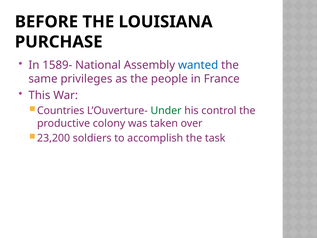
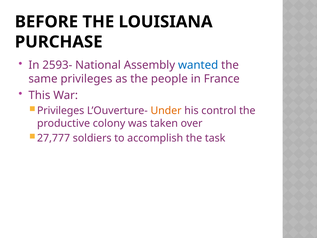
1589-: 1589- -> 2593-
Countries at (61, 110): Countries -> Privileges
Under colour: green -> orange
23,200: 23,200 -> 27,777
